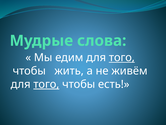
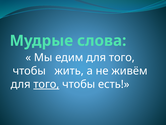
того at (122, 57) underline: present -> none
